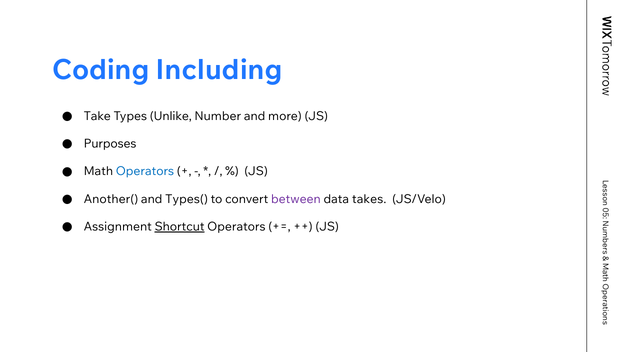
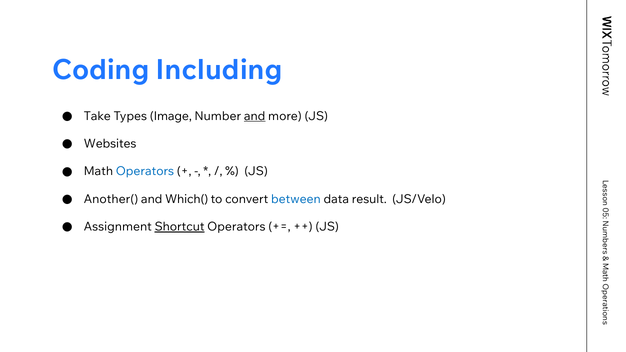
Unlike: Unlike -> Image
and at (255, 116) underline: none -> present
Purposes: Purposes -> Websites
Types(: Types( -> Which(
between colour: purple -> blue
takes: takes -> result
